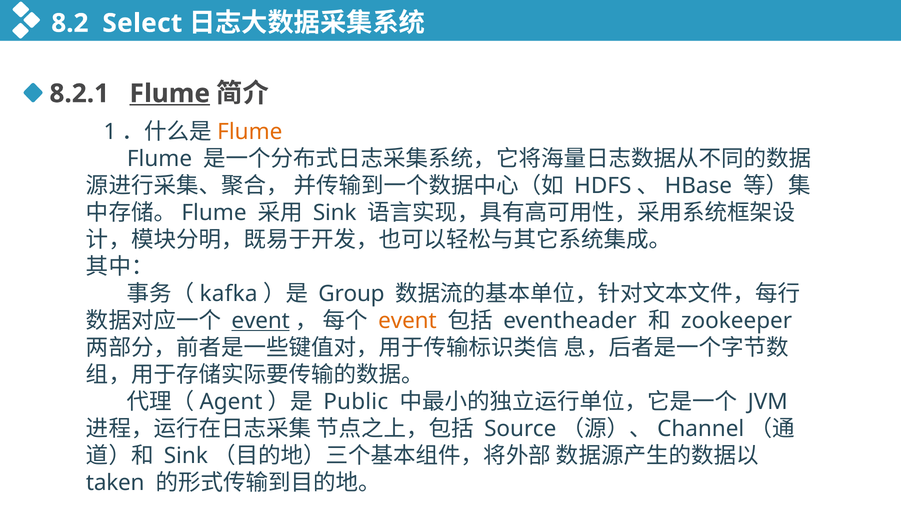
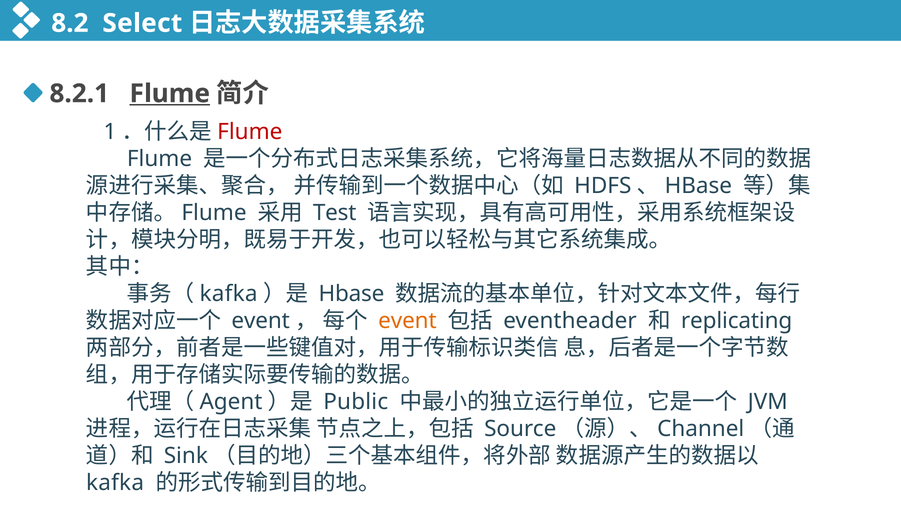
Flume at (250, 132) colour: orange -> red
Sink at (335, 213): Sink -> Test
Group at (351, 294): Group -> Hbase
event at (261, 321) underline: present -> none
zookeeper: zookeeper -> replicating
taken at (115, 483): taken -> kafka
